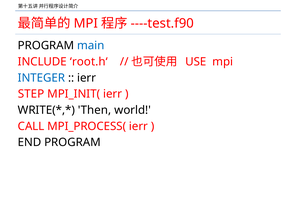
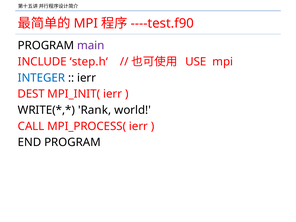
main colour: blue -> purple
root.h‘: root.h‘ -> step.h‘
STEP: STEP -> DEST
Then: Then -> Rank
